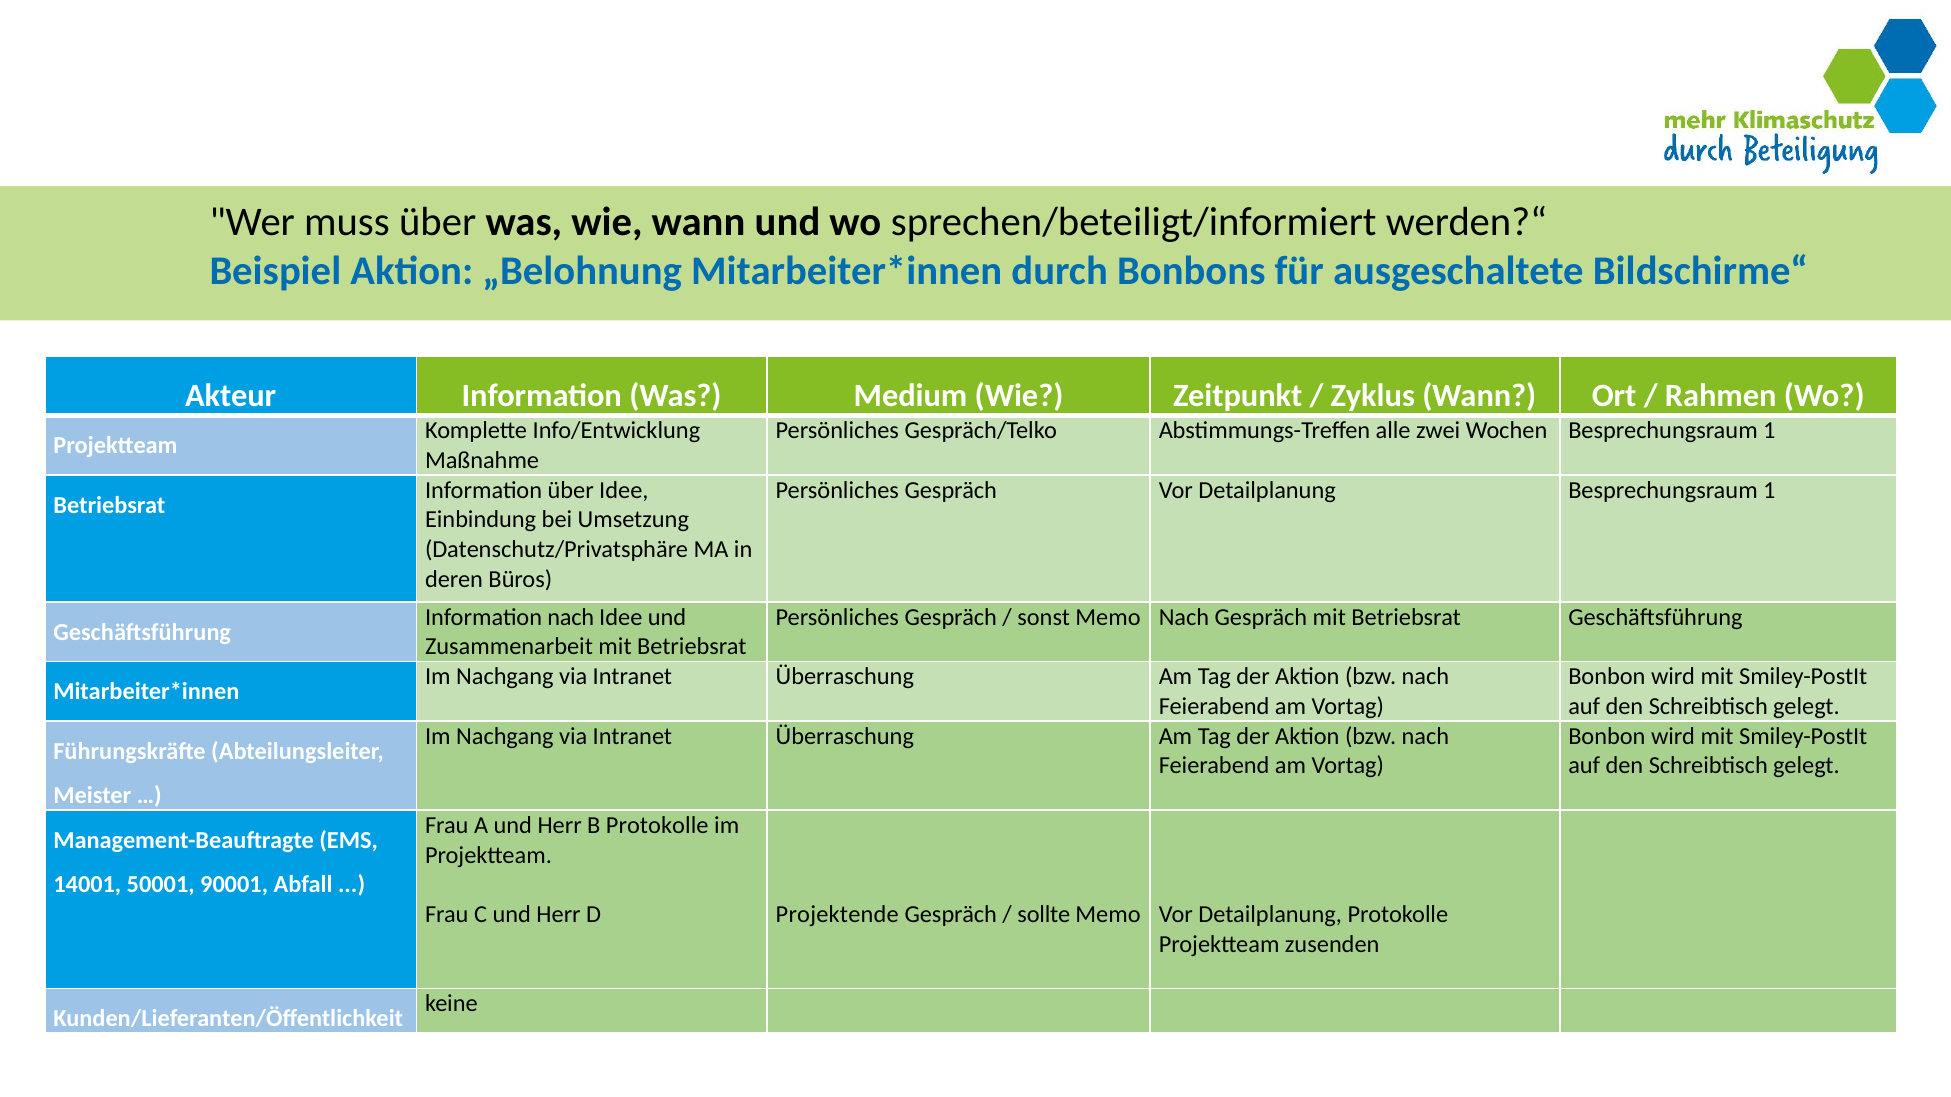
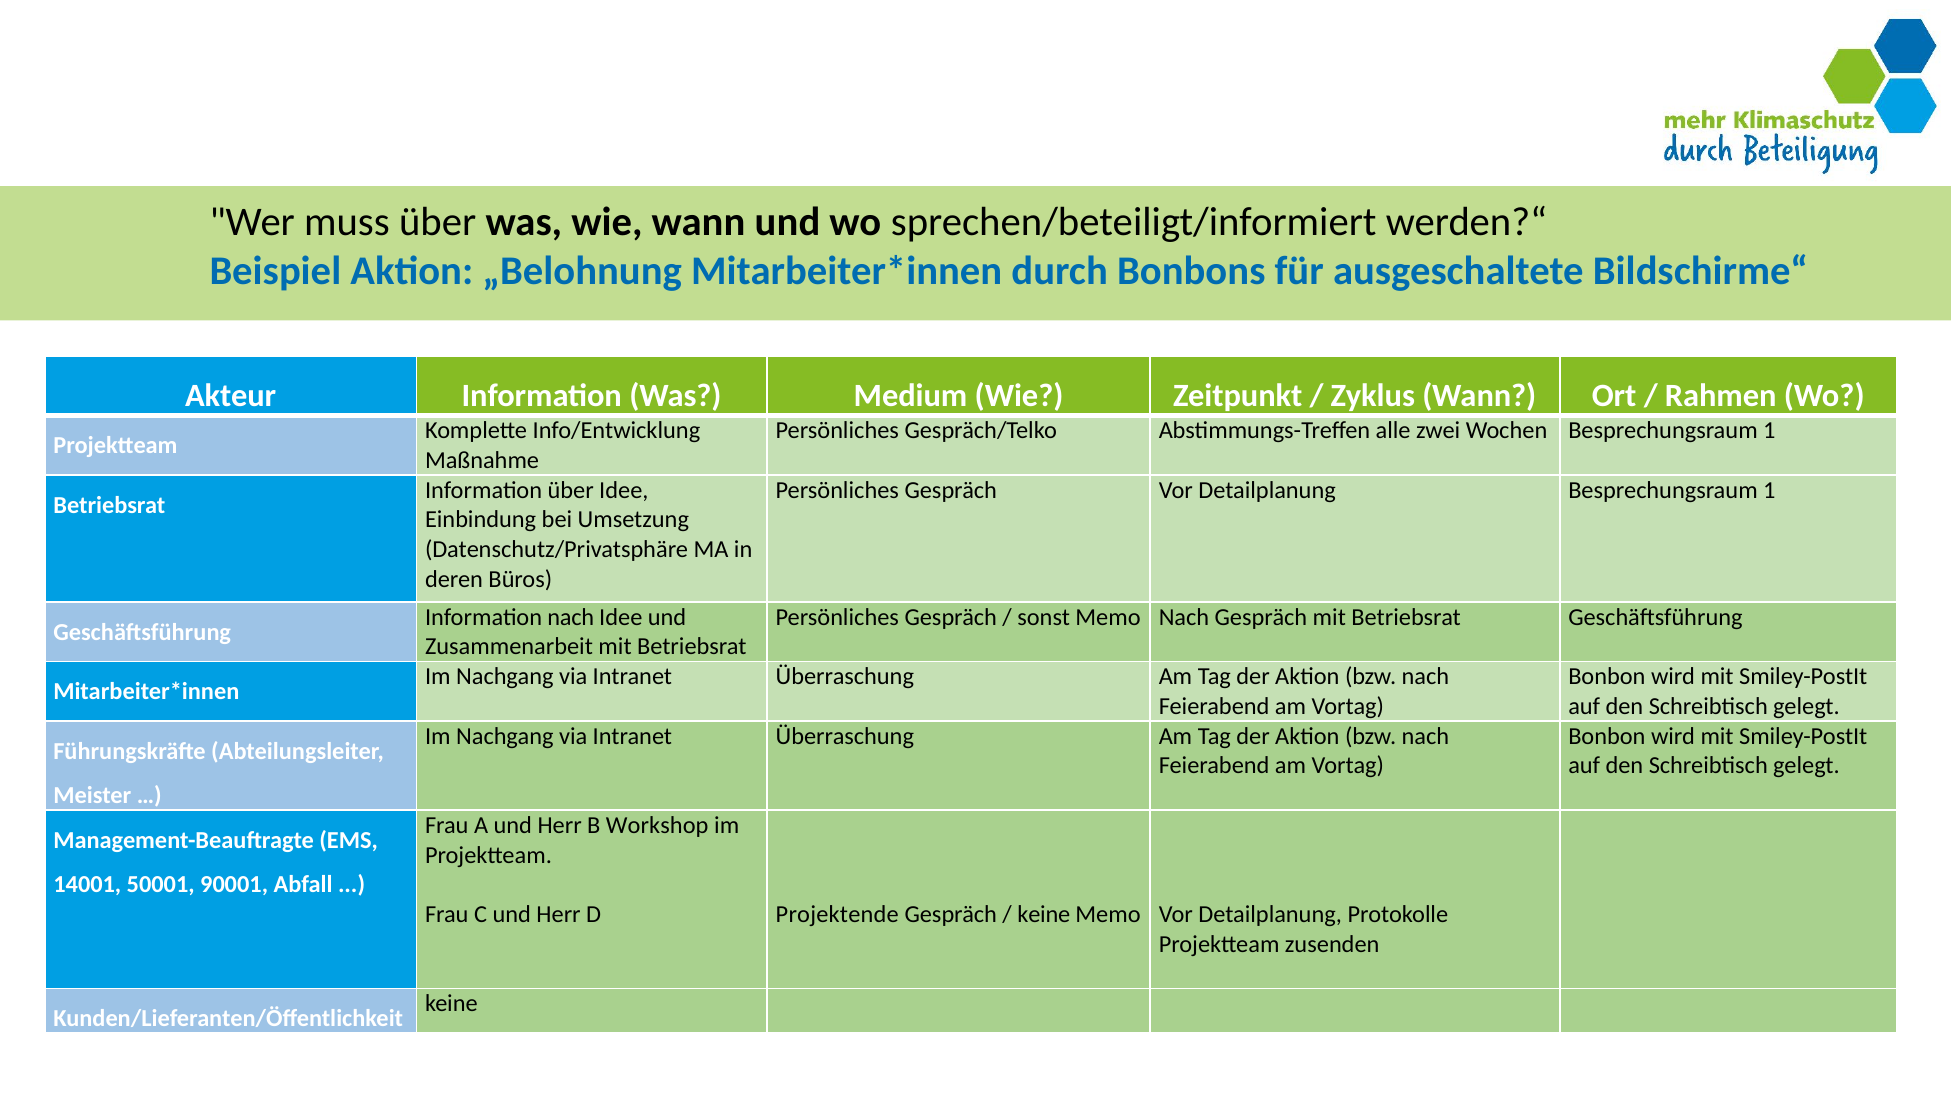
B Protokolle: Protokolle -> Workshop
sollte at (1044, 915): sollte -> keine
